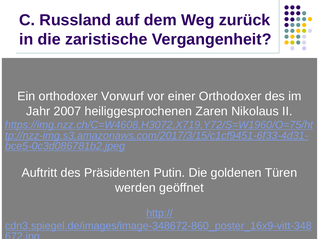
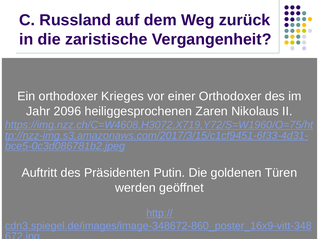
Vorwurf: Vorwurf -> Krieges
2007: 2007 -> 2096
